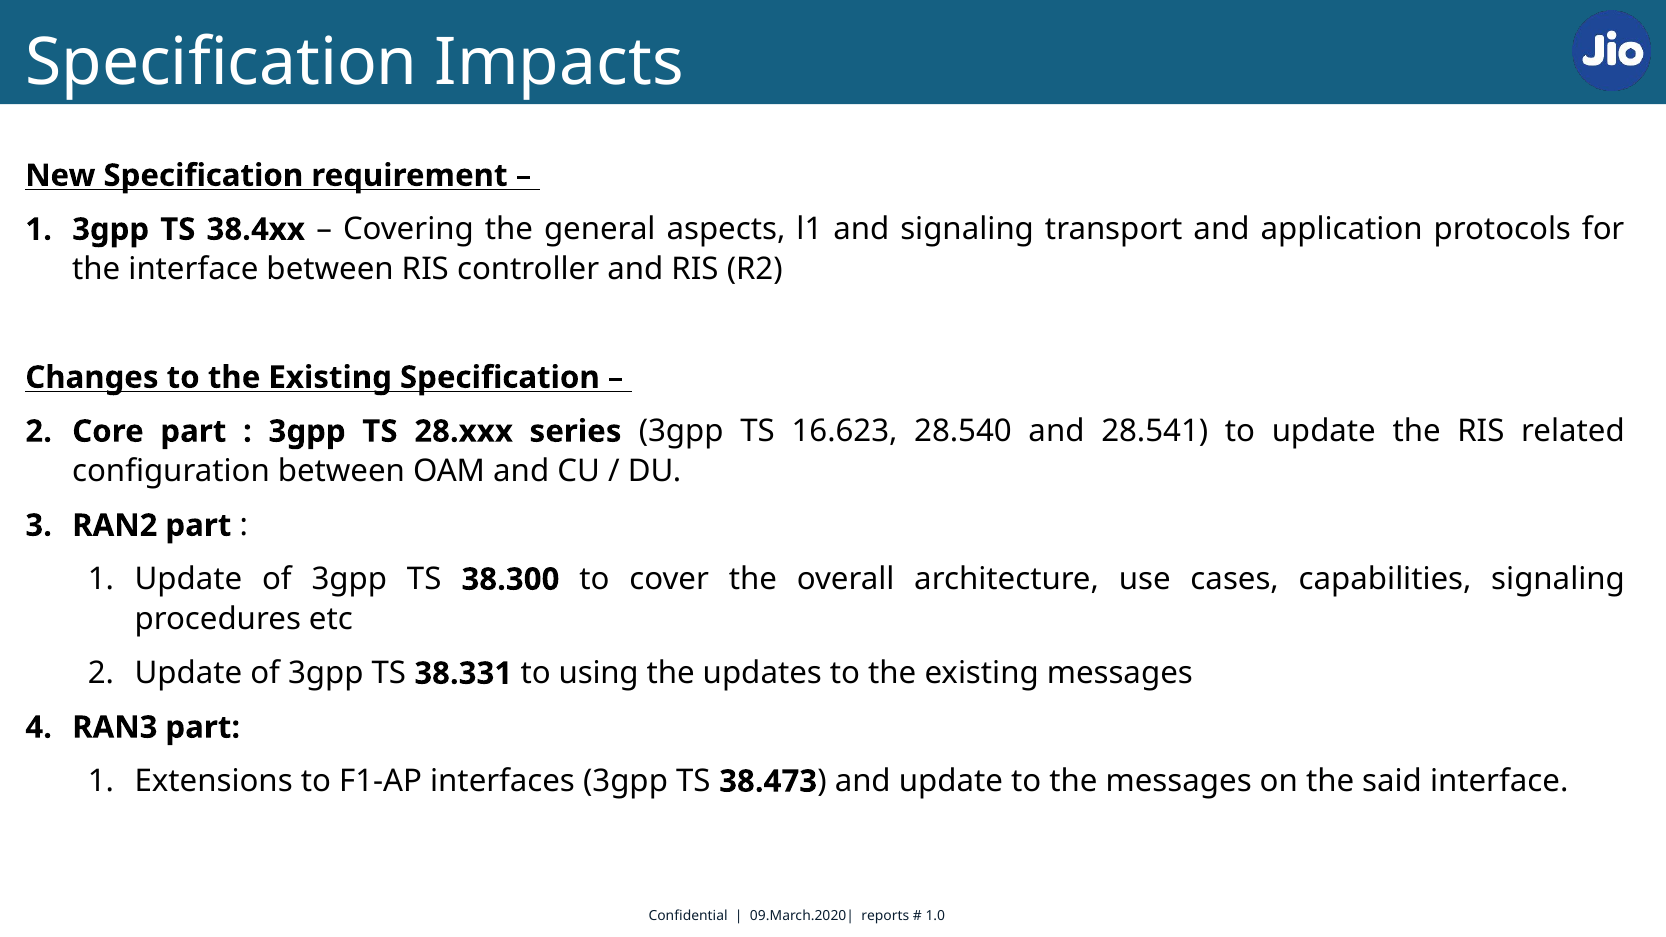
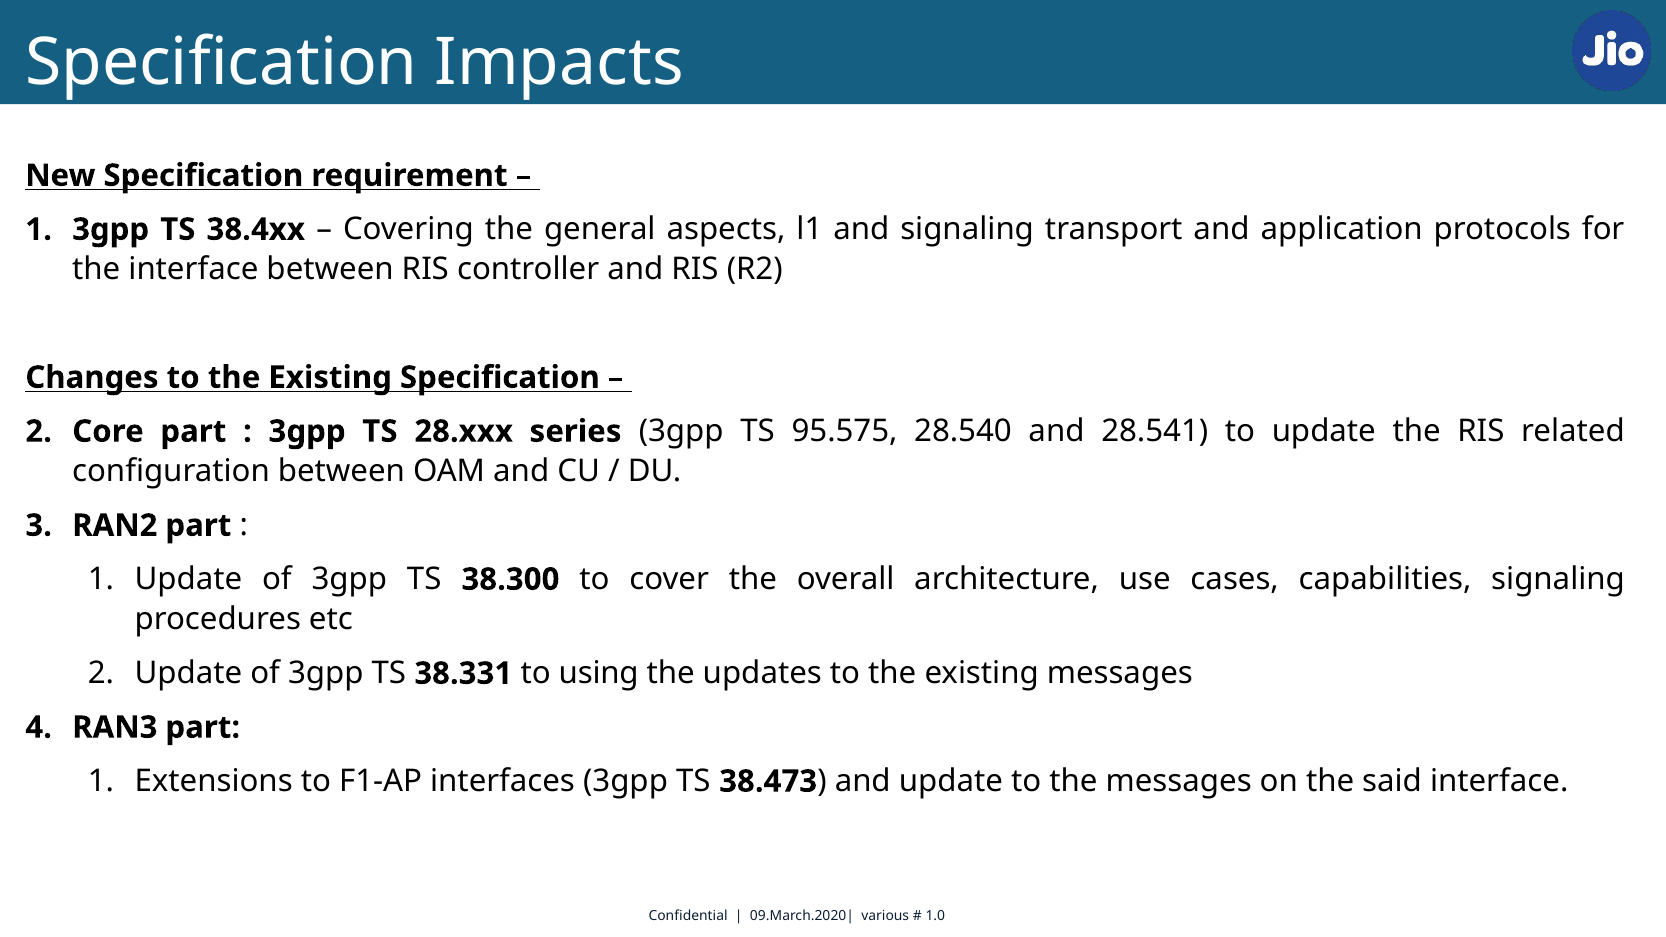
16.623: 16.623 -> 95.575
reports: reports -> various
